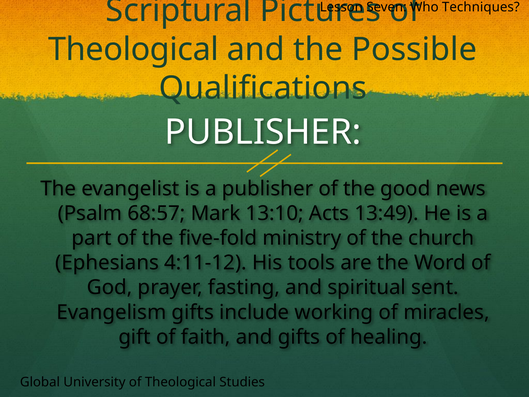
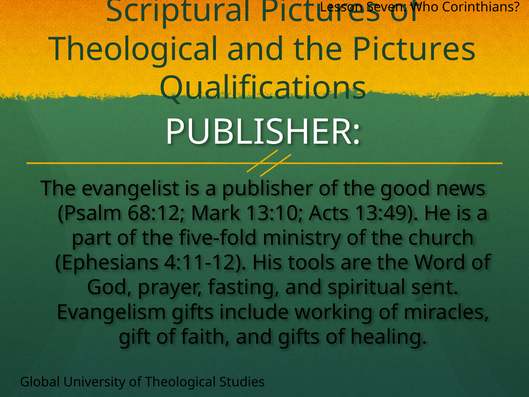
Techniques: Techniques -> Corinthians
the Possible: Possible -> Pictures
68:57: 68:57 -> 68:12
